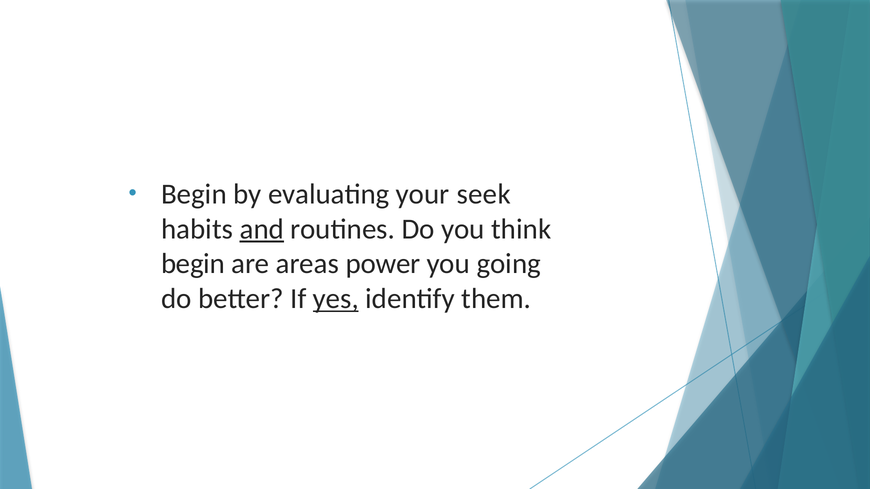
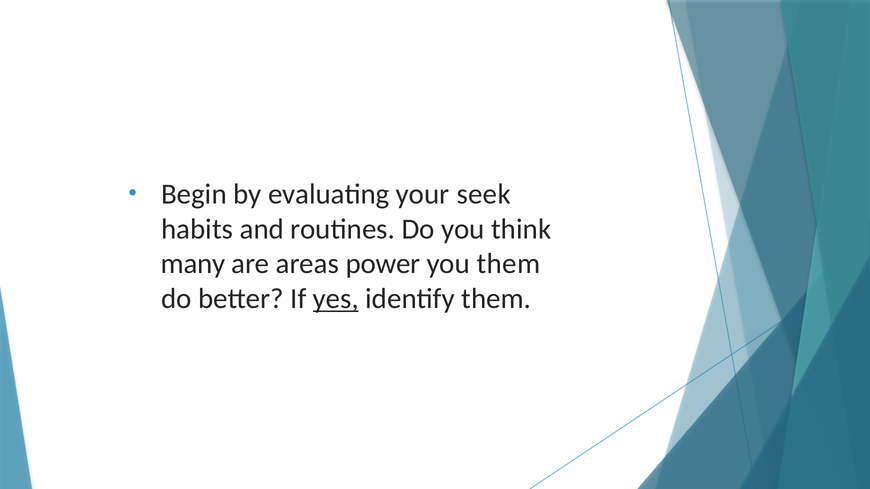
and underline: present -> none
begin at (193, 264): begin -> many
you going: going -> them
